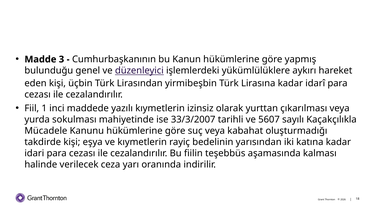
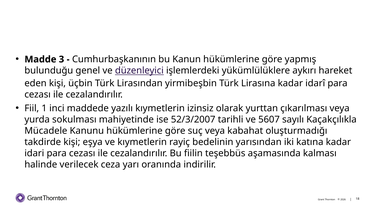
33/3/2007: 33/3/2007 -> 52/3/2007
